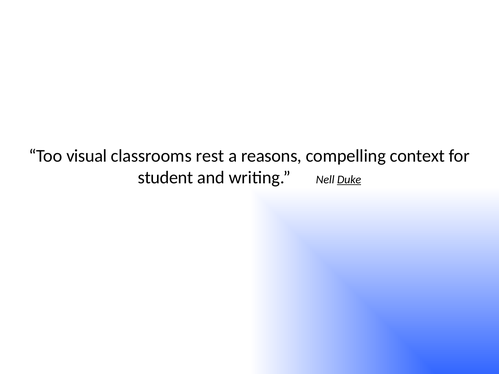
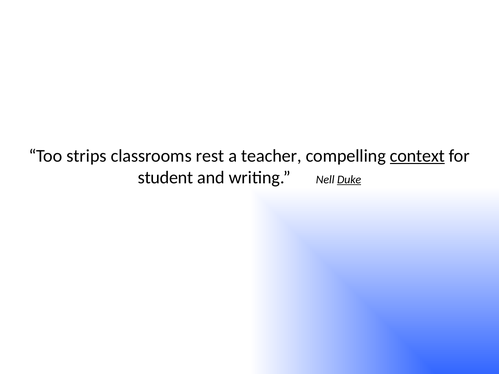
visual: visual -> strips
reasons: reasons -> teacher
context underline: none -> present
